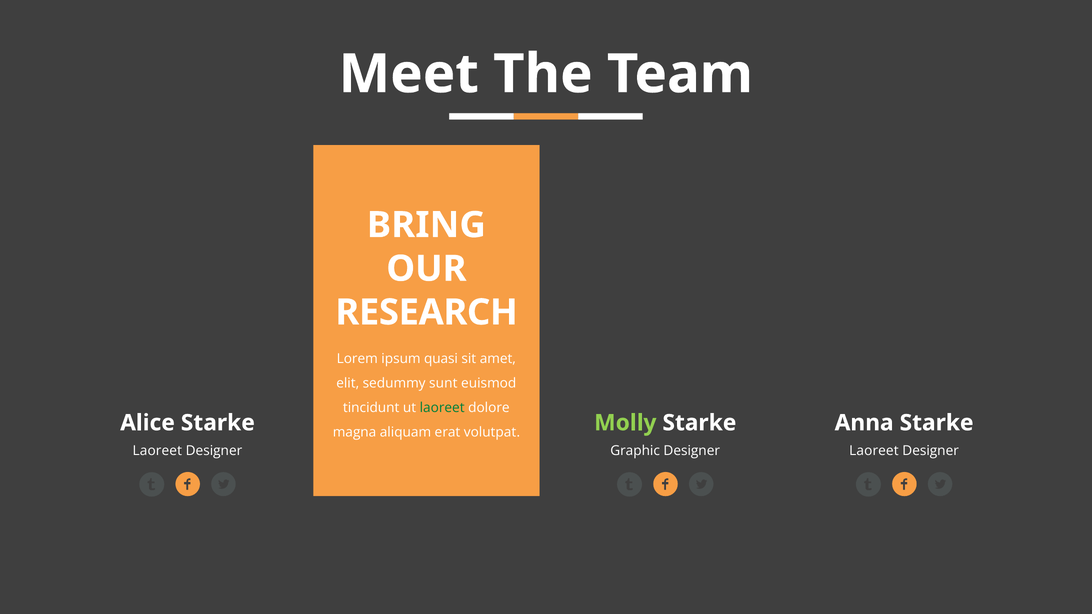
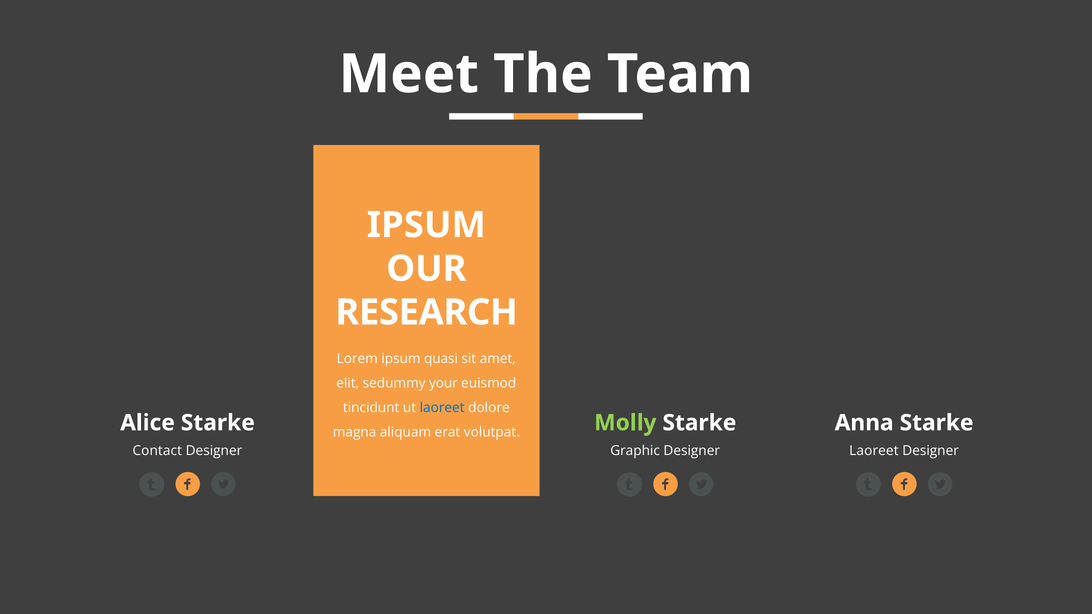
BRING at (426, 225): BRING -> IPSUM
sunt: sunt -> your
laoreet at (442, 408) colour: green -> blue
Laoreet at (157, 451): Laoreet -> Contact
